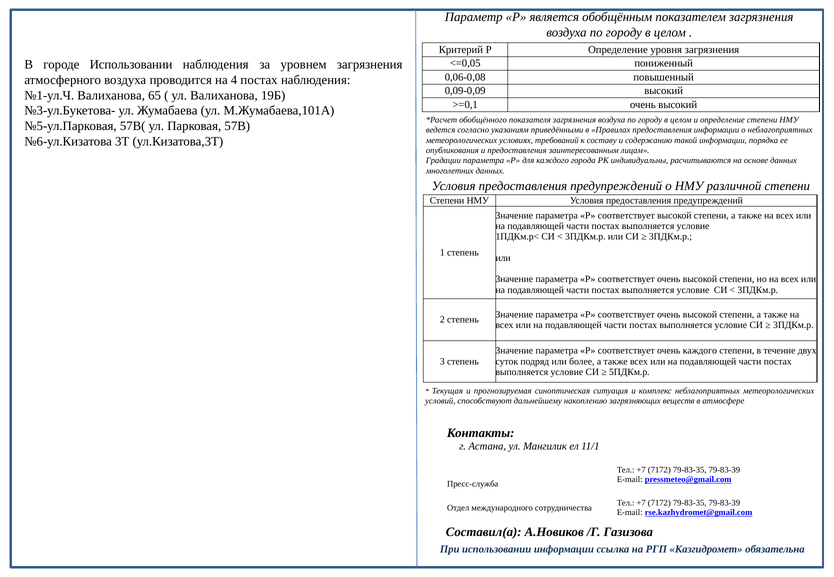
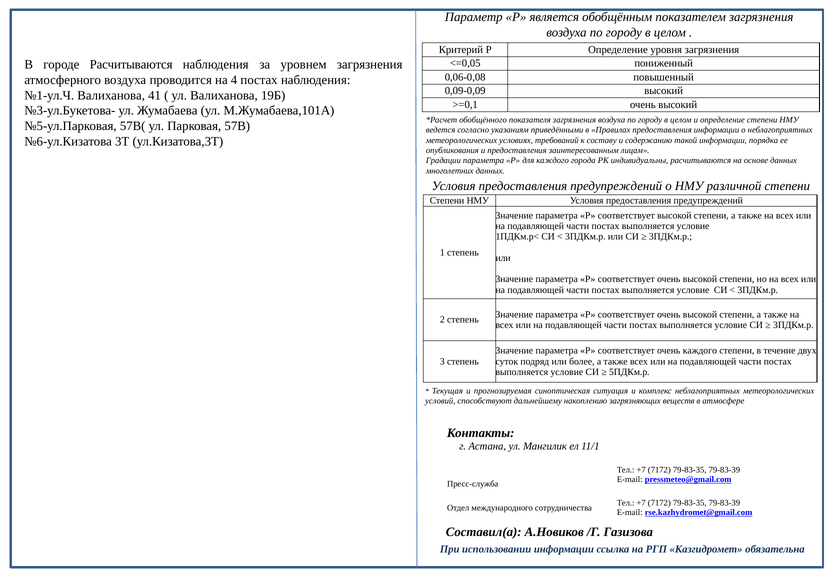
городе Использовании: Использовании -> Расчитываются
65: 65 -> 41
